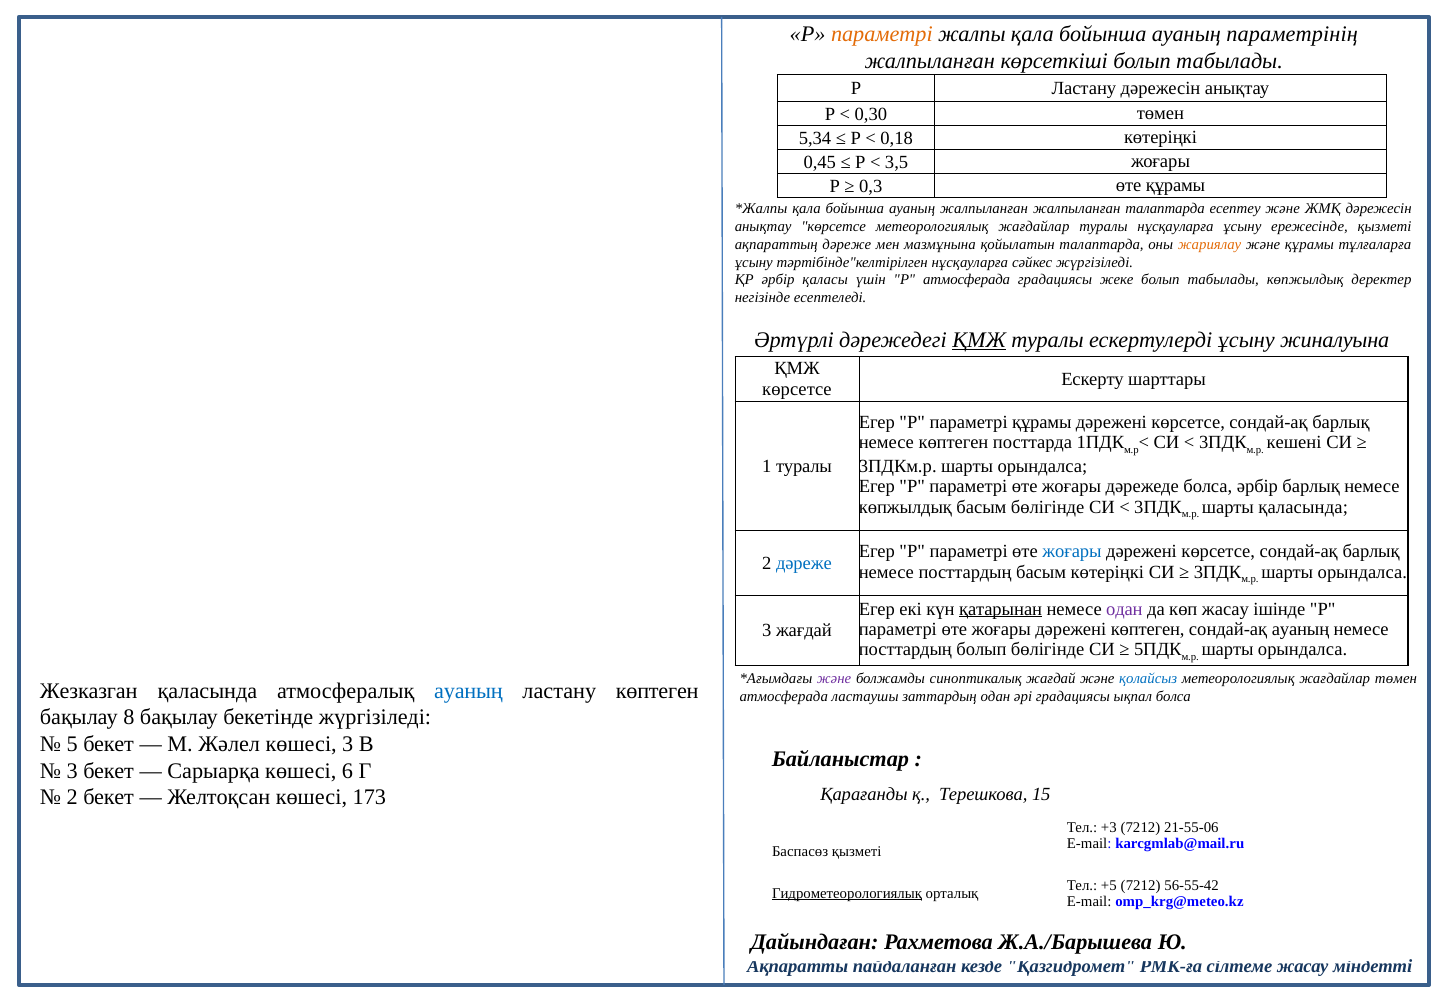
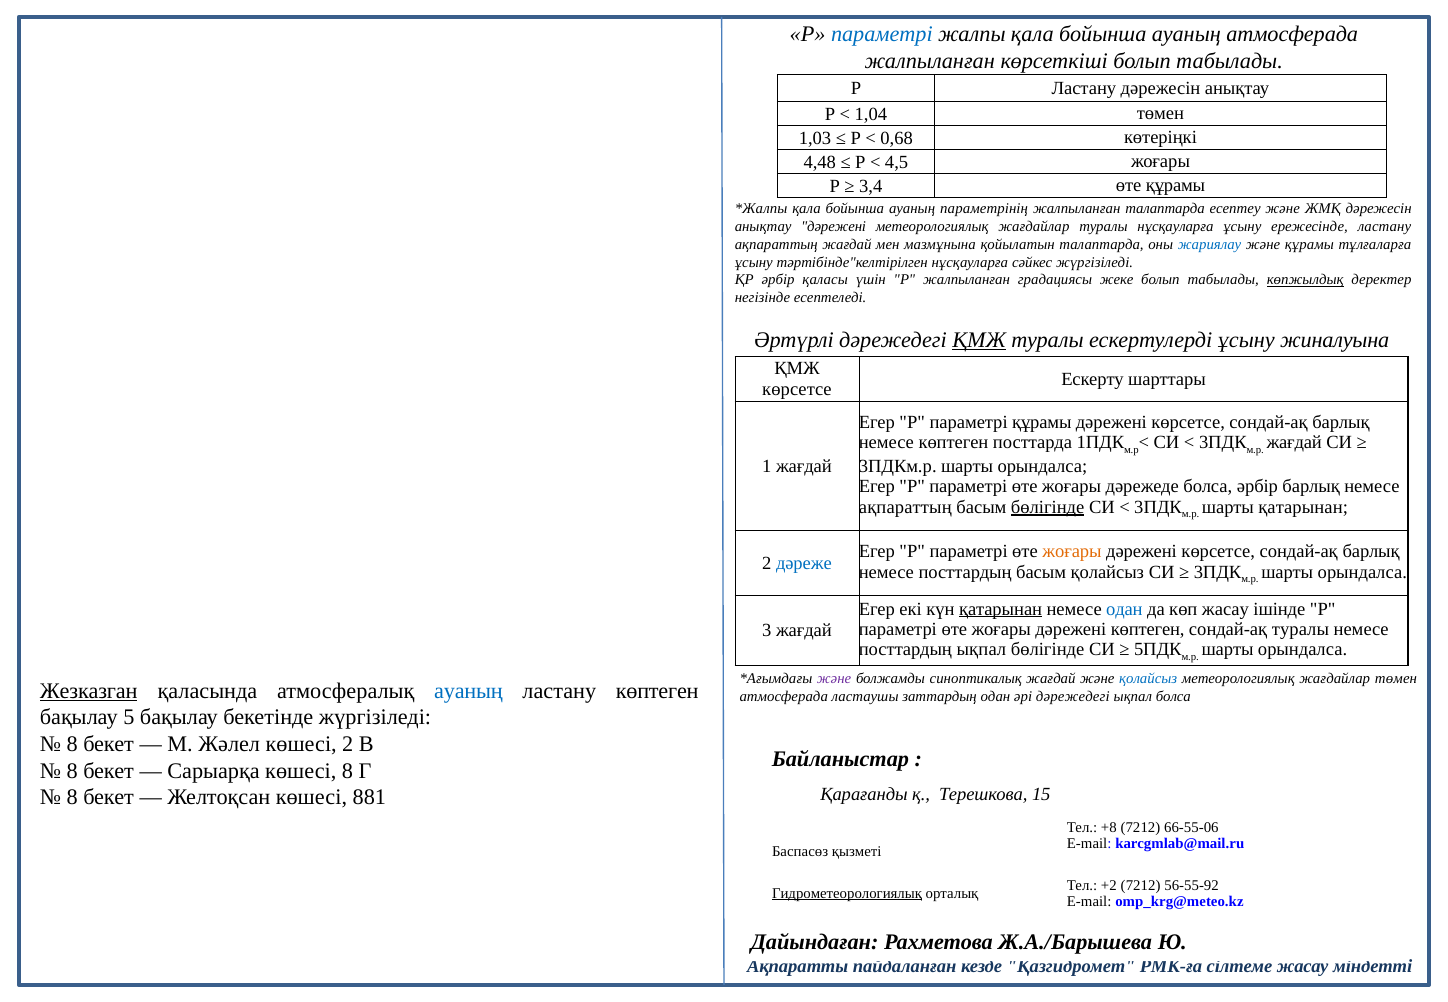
параметрі at (882, 34) colour: orange -> blue
ауаның параметрінің: параметрінің -> атмосферада
0,30: 0,30 -> 1,04
5,34: 5,34 -> 1,03
0,18: 0,18 -> 0,68
0,45: 0,45 -> 4,48
3,5: 3,5 -> 4,5
0,3: 0,3 -> 3,4
ауаның жалпыланған: жалпыланған -> параметрінің
анықтау көрсетсе: көрсетсе -> дәрежені
ережесінде қызметі: қызметі -> ластану
ақпараттың дәреже: дәреже -> жағдай
жариялау colour: orange -> blue
Р атмосферада: атмосферада -> жалпыланған
көпжылдық at (1305, 280) underline: none -> present
кешені at (1294, 443): кешені -> жағдай
1 туралы: туралы -> жағдай
көпжылдық at (905, 507): көпжылдық -> ақпараттың
бөлігінде at (1048, 507) underline: none -> present
шарты қаласында: қаласында -> қатарынан
жоғары at (1072, 552) colour: blue -> orange
басым көтеріңкі: көтеріңкі -> қолайсыз
одан at (1124, 609) colour: purple -> blue
сондай-ақ ауаның: ауаның -> туралы
посттардың болып: болып -> ықпал
Жезказган underline: none -> present
әрі градациясы: градациясы -> дәрежедегі
8: 8 -> 5
5 at (72, 745): 5 -> 8
көшесі 3: 3 -> 2
3 at (72, 771): 3 -> 8
көшесі 6: 6 -> 8
2 at (72, 798): 2 -> 8
173: 173 -> 881
+3: +3 -> +8
21-55-06: 21-55-06 -> 66-55-06
+5: +5 -> +2
56-55-42: 56-55-42 -> 56-55-92
